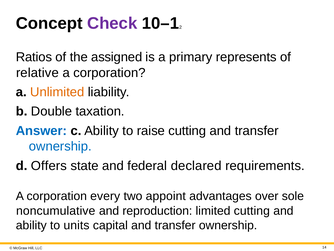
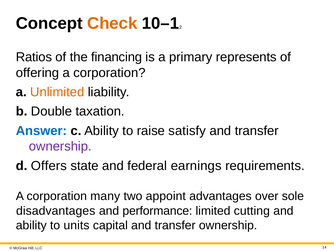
Check colour: purple -> orange
assigned: assigned -> financing
relative: relative -> offering
raise cutting: cutting -> satisfy
ownership at (60, 146) colour: blue -> purple
declared: declared -> earnings
every: every -> many
noncumulative: noncumulative -> disadvantages
reproduction: reproduction -> performance
